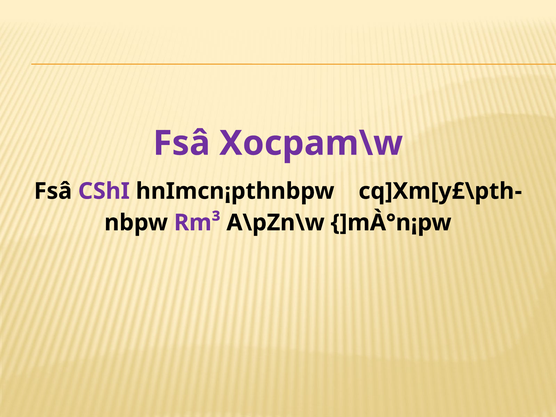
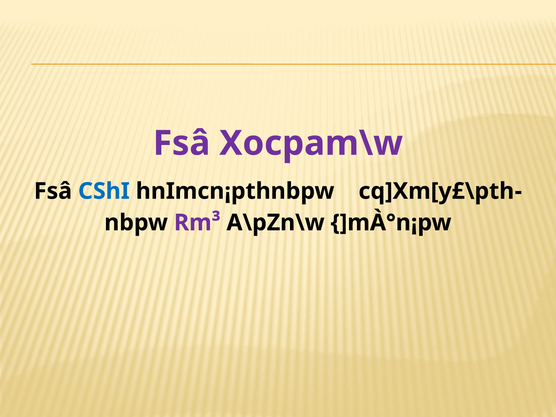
CShI colour: purple -> blue
